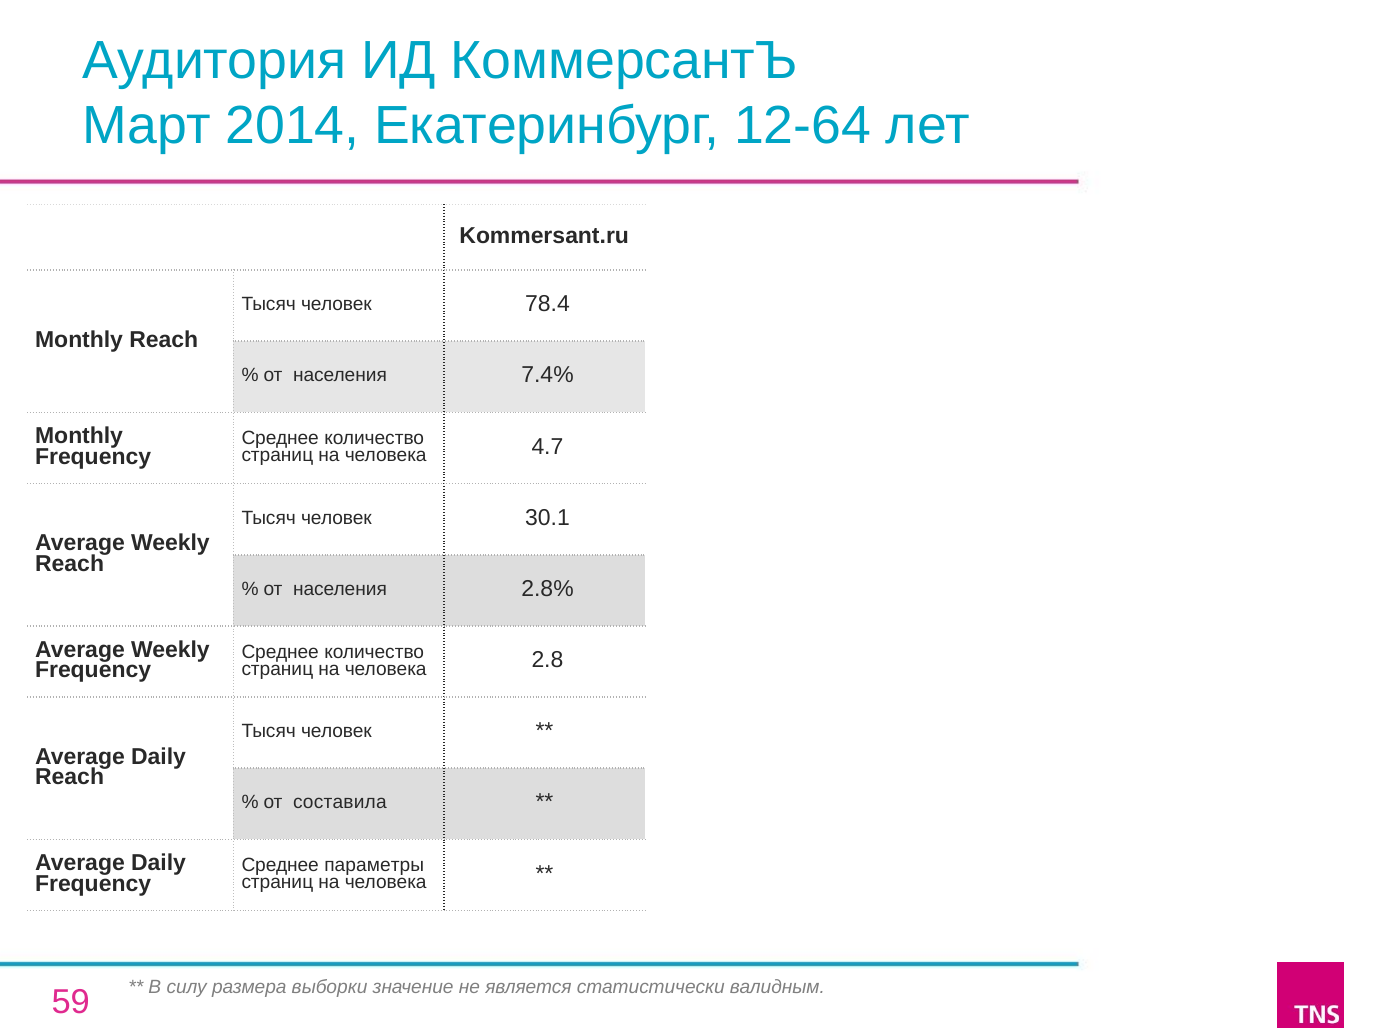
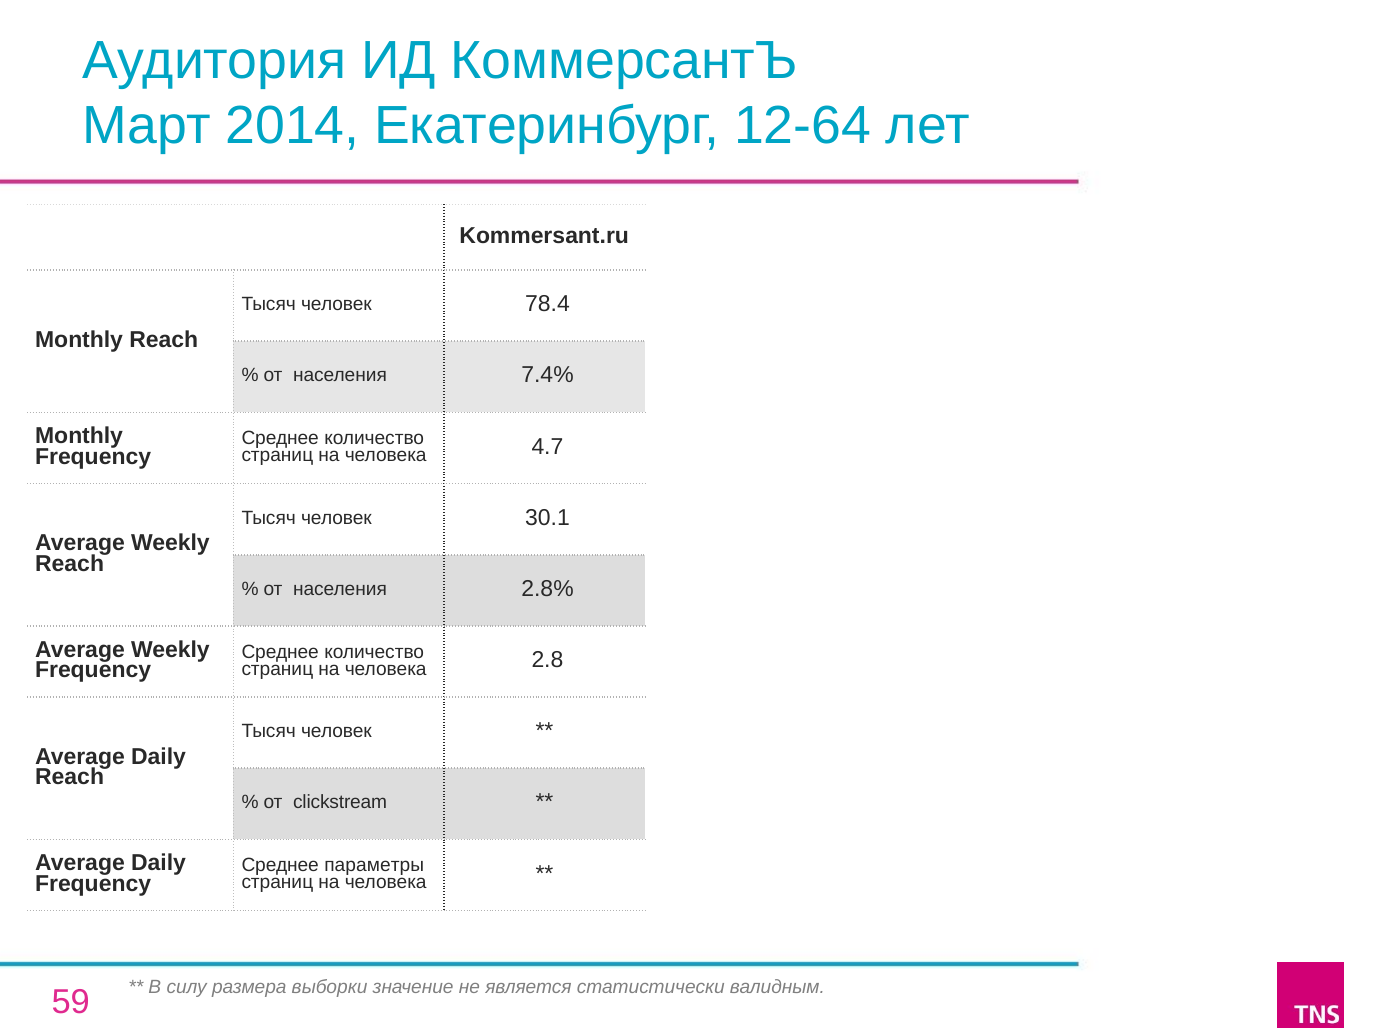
составила: составила -> clickstream
